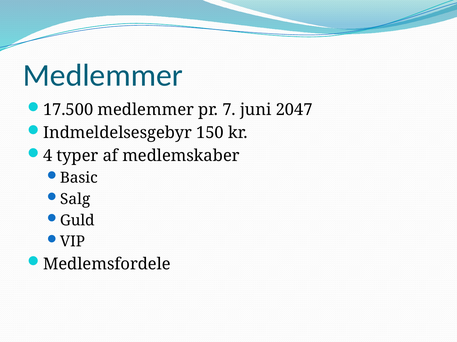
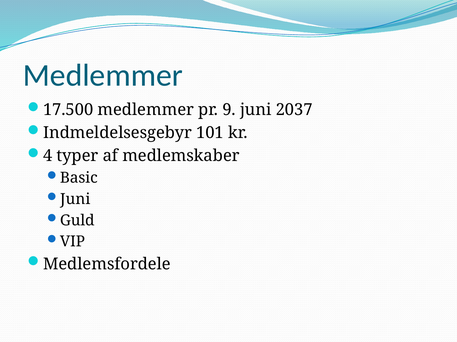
7: 7 -> 9
2047: 2047 -> 2037
150: 150 -> 101
Salg at (75, 200): Salg -> Juni
